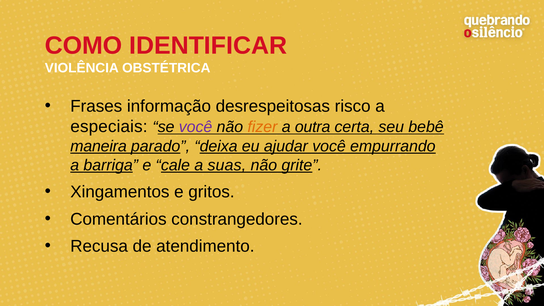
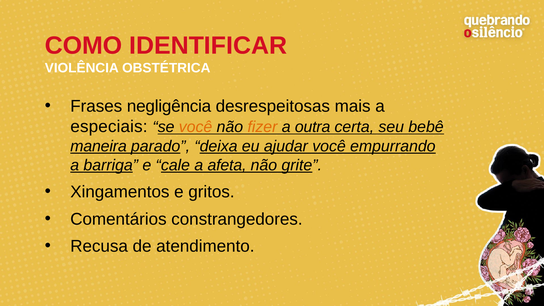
informação: informação -> negligência
risco: risco -> mais
você at (196, 127) colour: purple -> orange
suas: suas -> afeta
